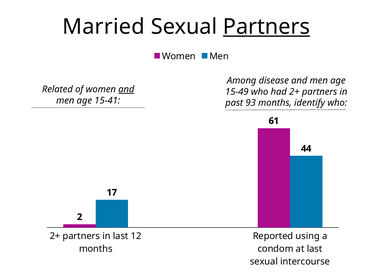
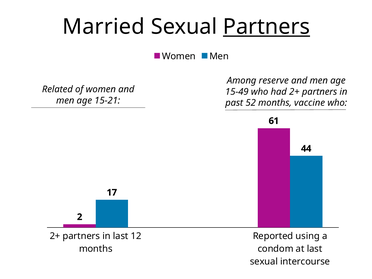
disease: disease -> reserve
and at (126, 89) underline: present -> none
15-41: 15-41 -> 15-21
93: 93 -> 52
identify: identify -> vaccine
